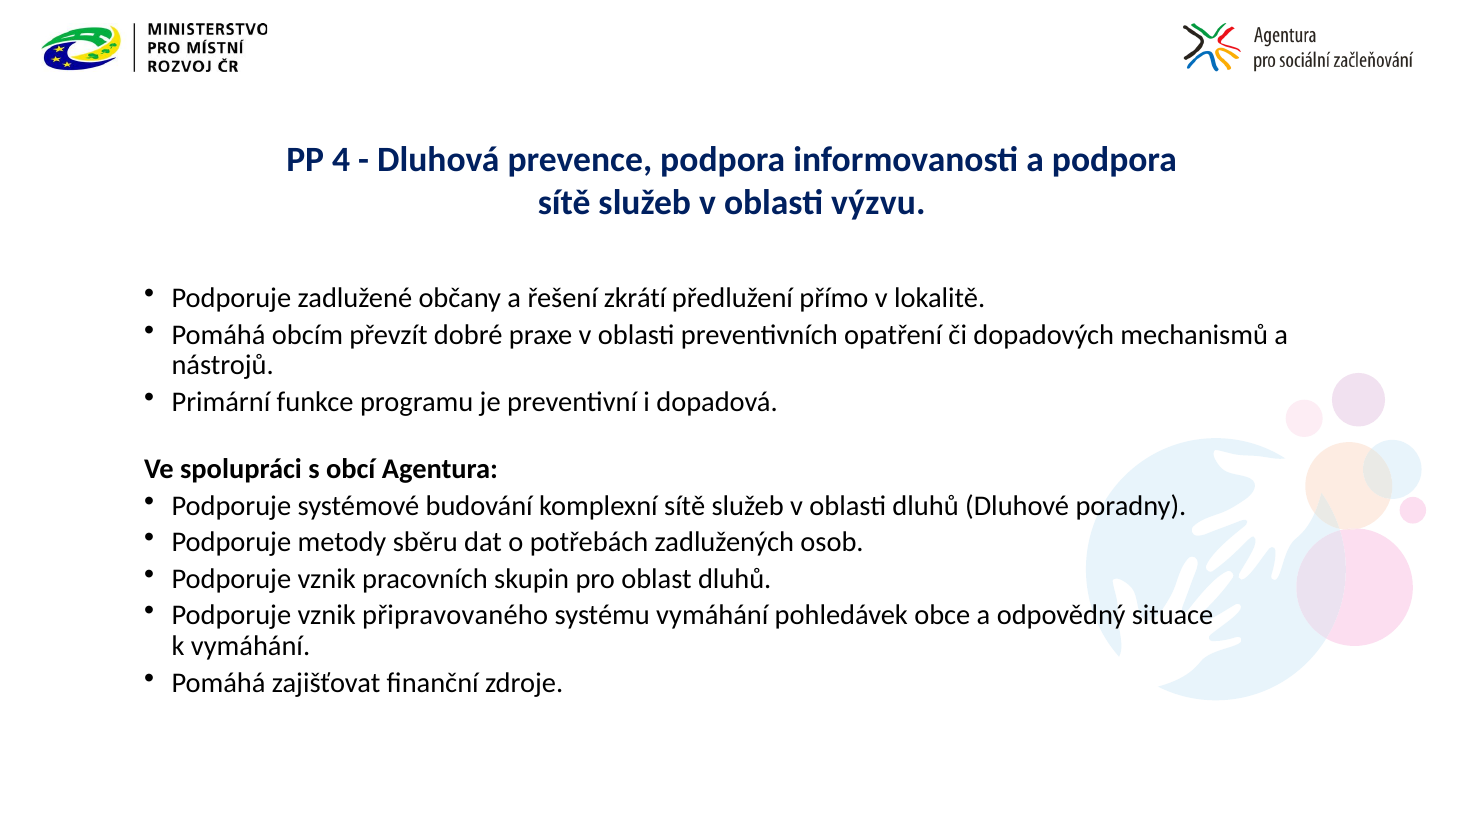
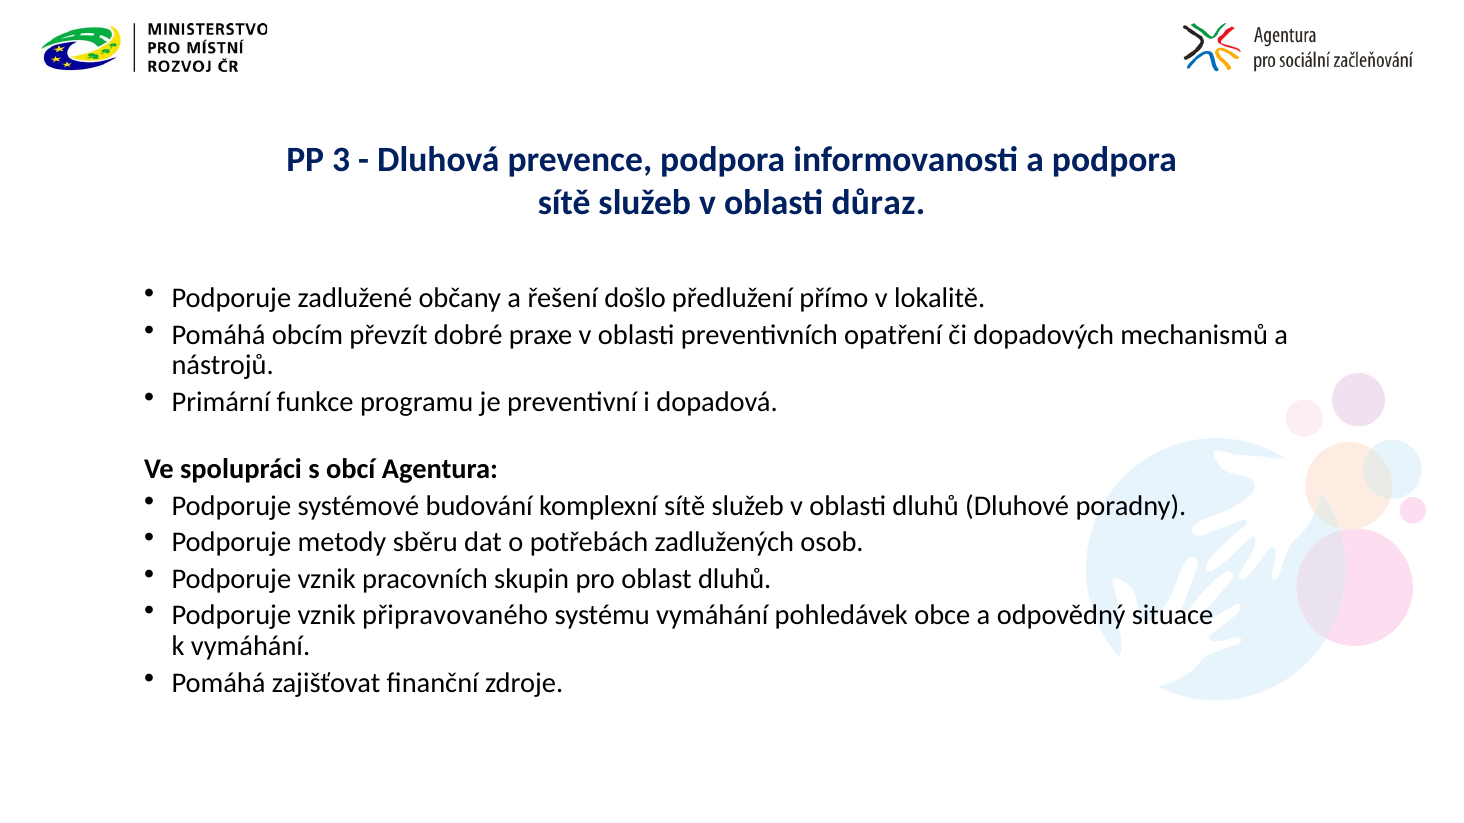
4: 4 -> 3
výzvu: výzvu -> důraz
zkrátí: zkrátí -> došlo
